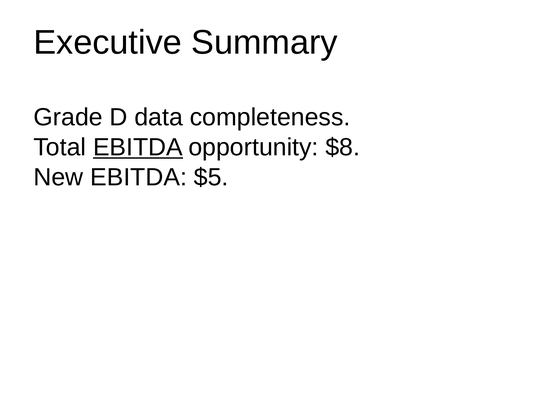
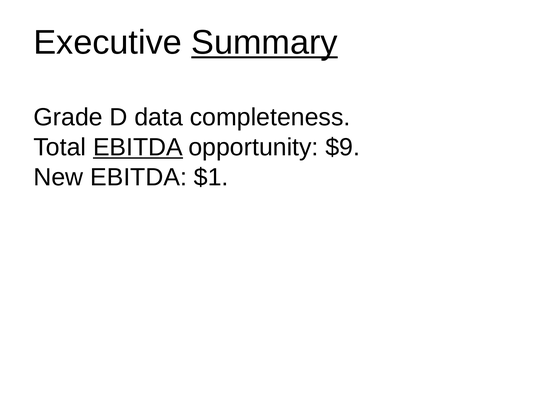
Summary underline: none -> present
$8: $8 -> $9
$5: $5 -> $1
